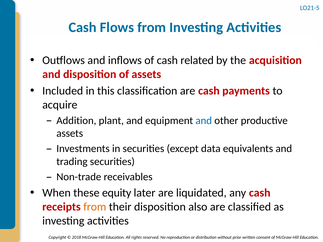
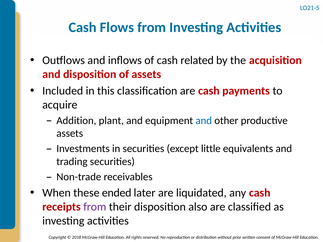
data: data -> little
equity: equity -> ended
from at (95, 207) colour: orange -> purple
